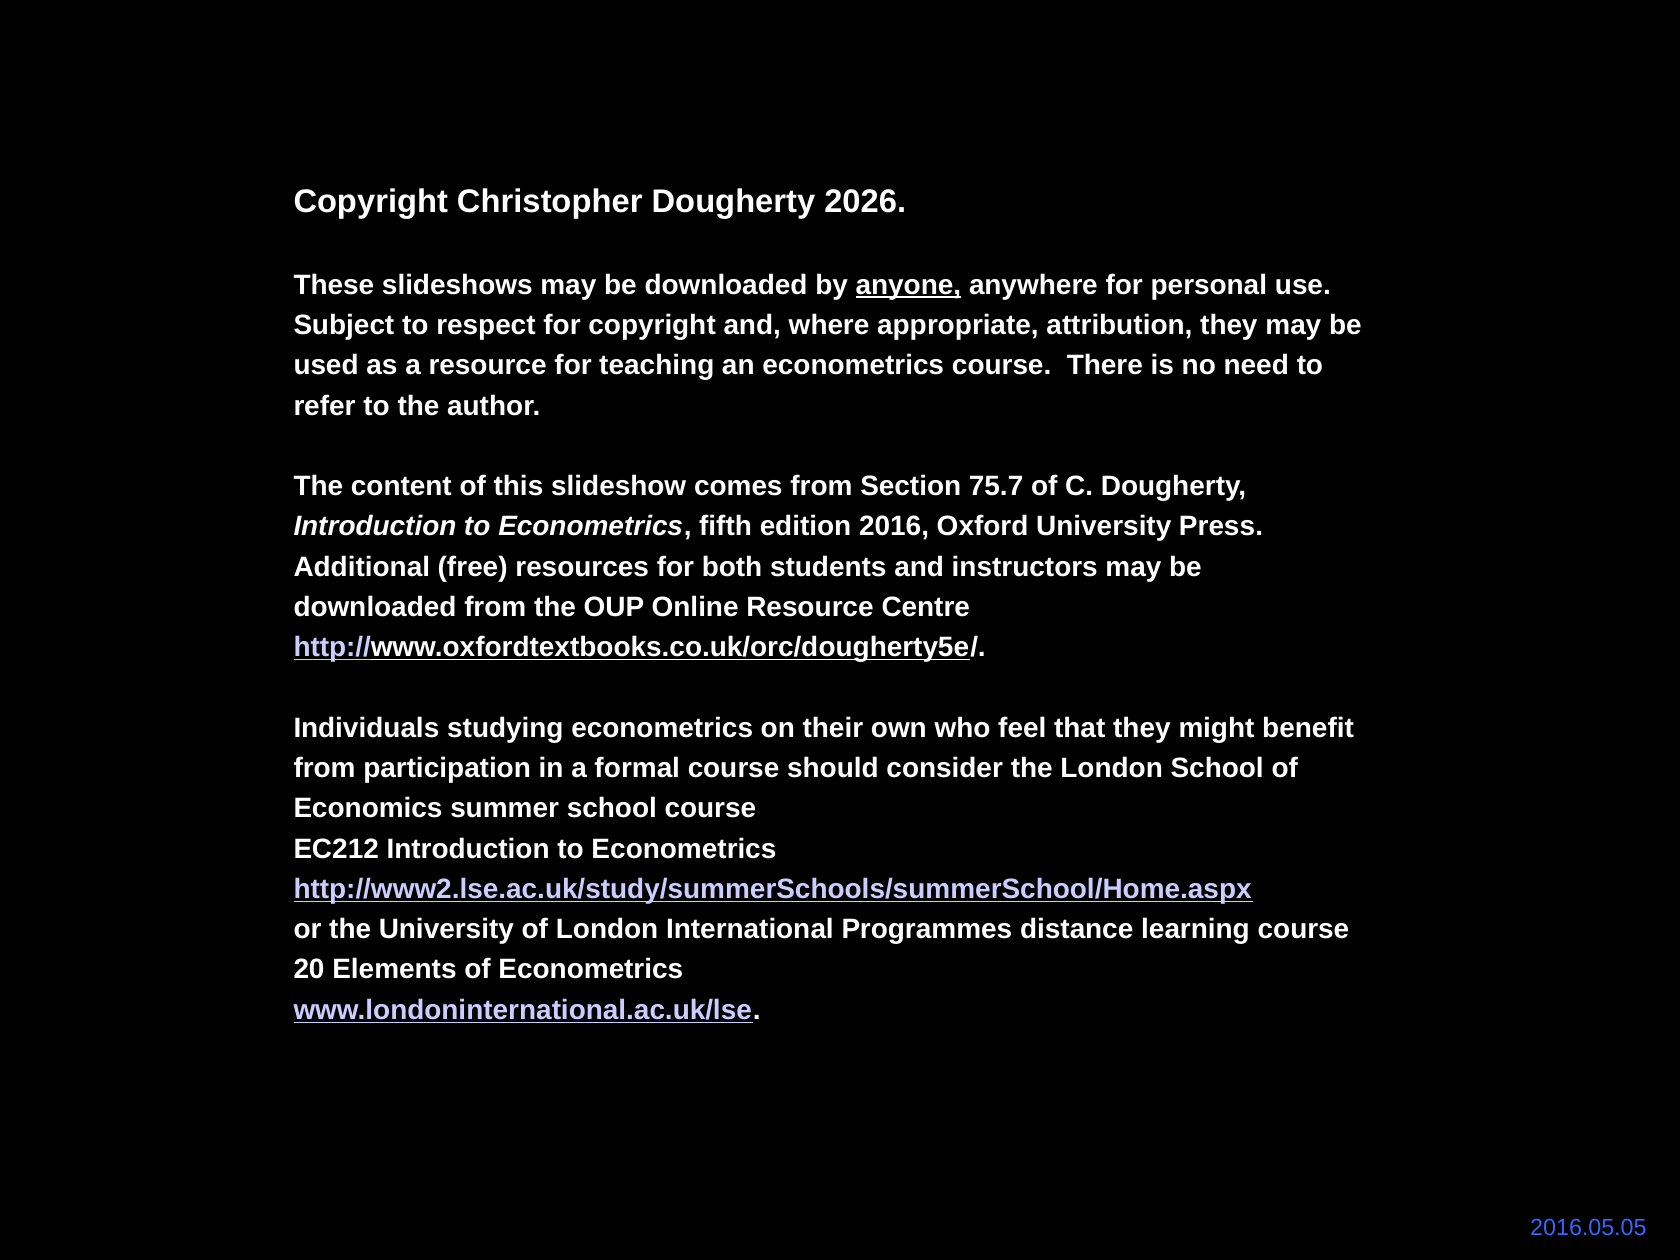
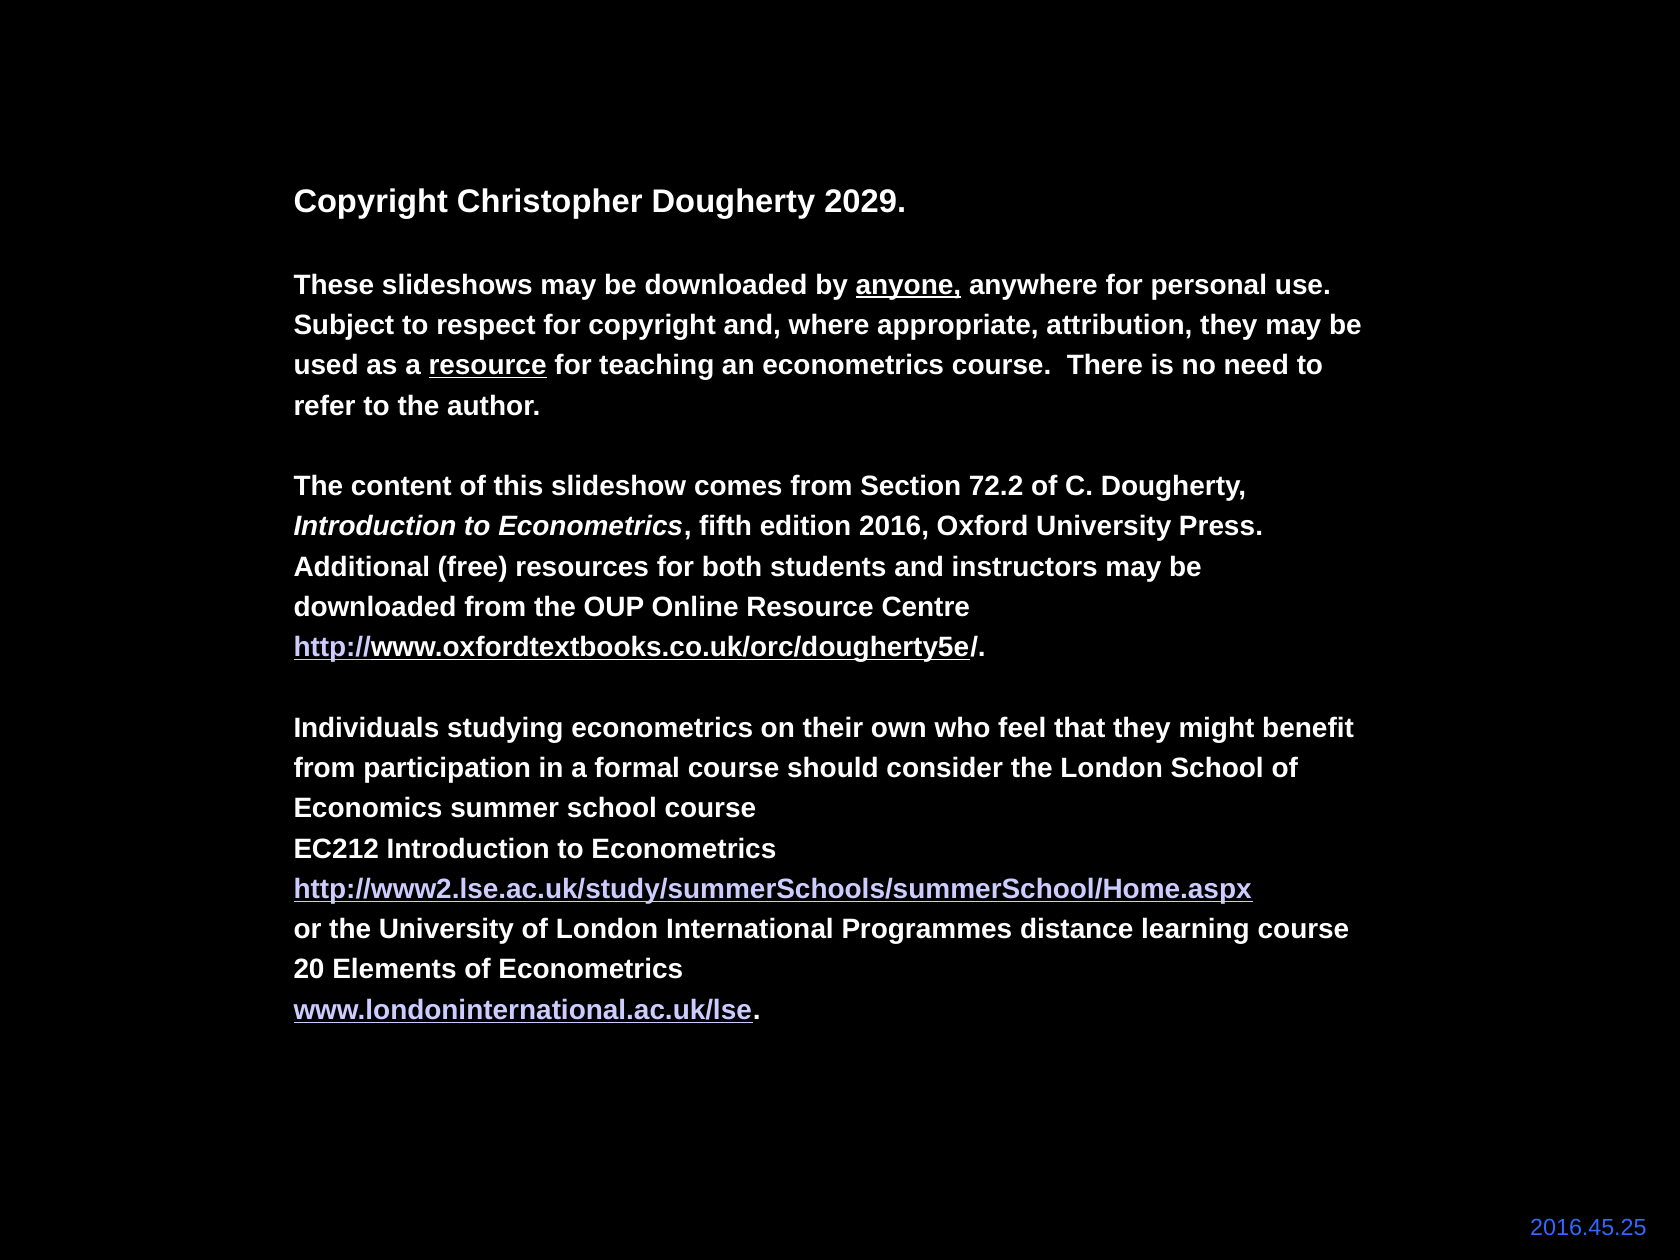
2026: 2026 -> 2029
resource at (488, 366) underline: none -> present
75.7: 75.7 -> 72.2
2016.05.05: 2016.05.05 -> 2016.45.25
